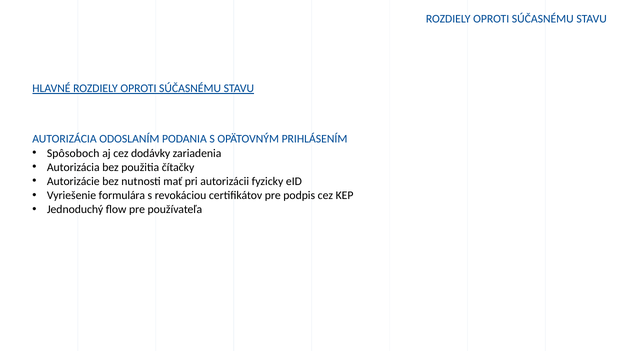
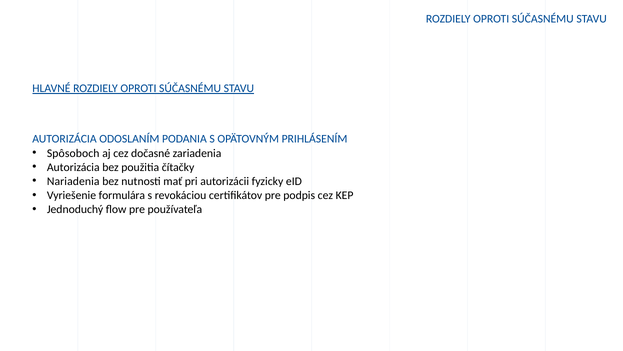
dodávky: dodávky -> dočasné
Autorizácie: Autorizácie -> Nariadenia
